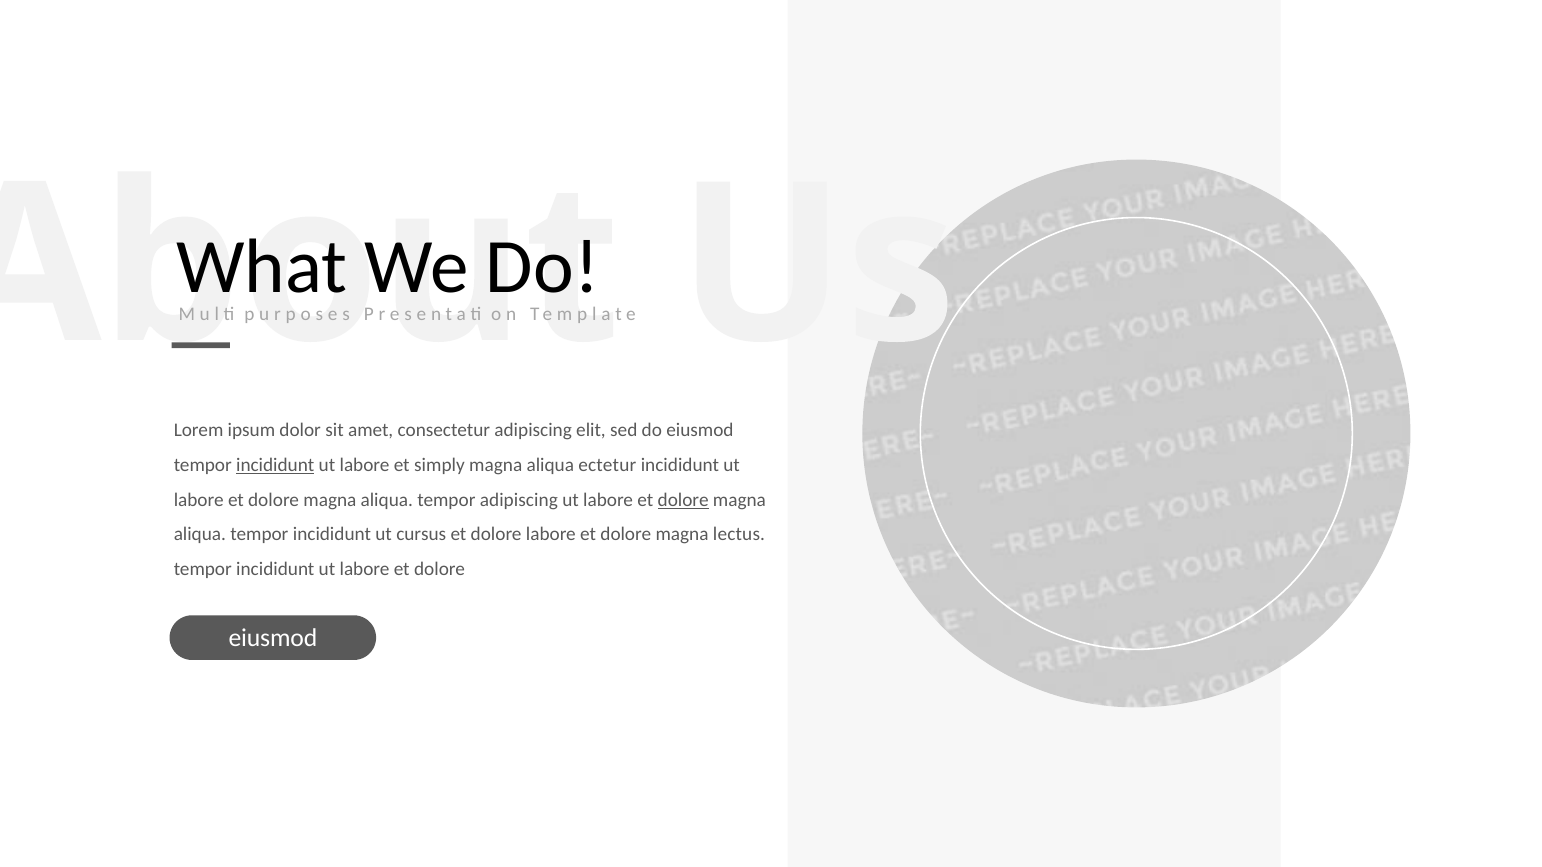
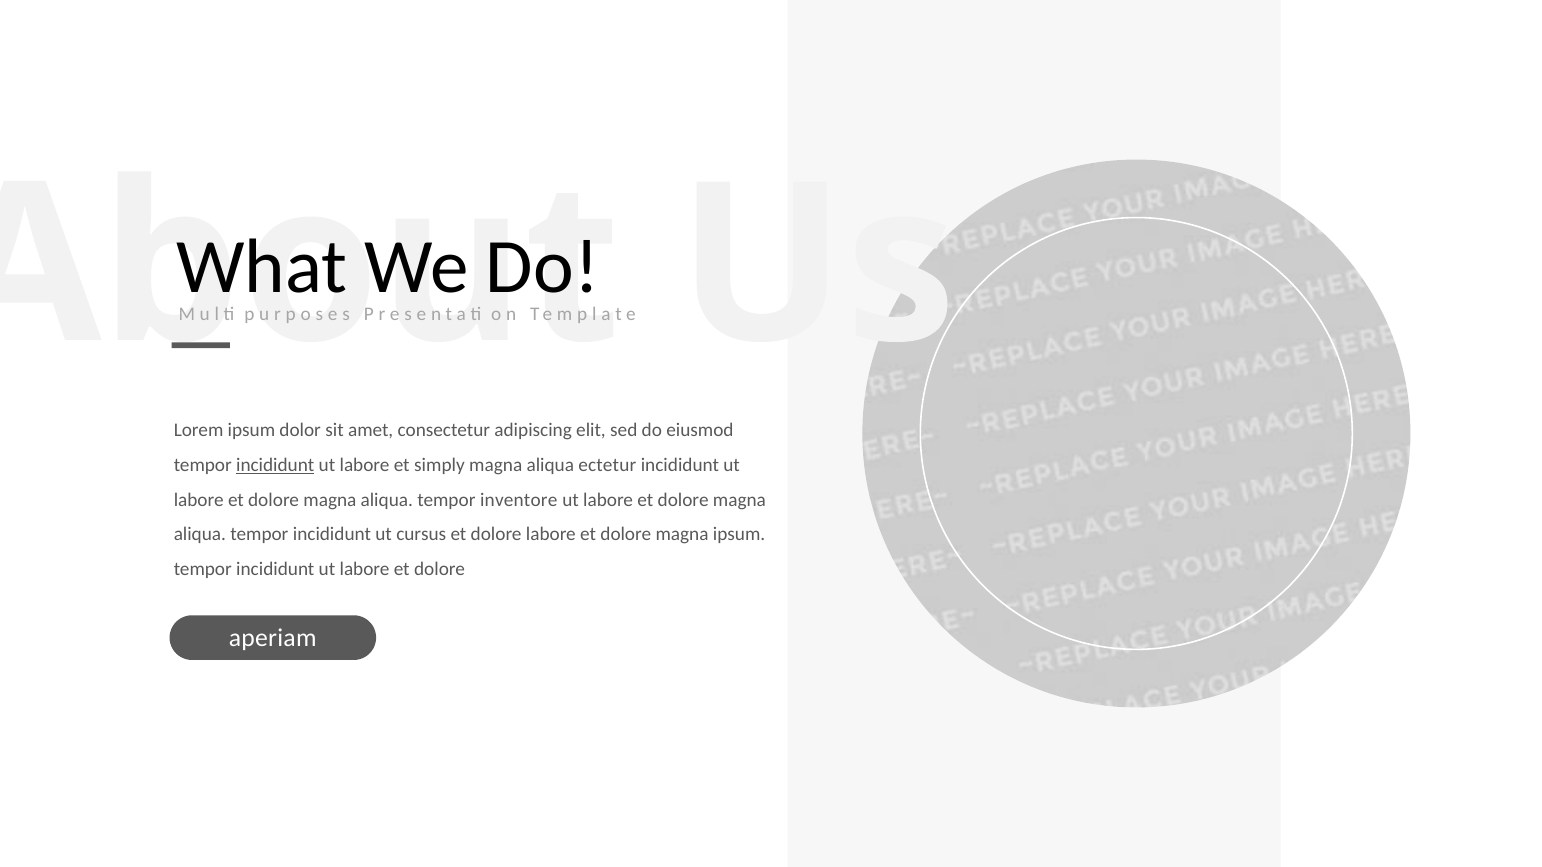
tempor adipiscing: adipiscing -> inventore
dolore at (683, 500) underline: present -> none
magna lectus: lectus -> ipsum
eiusmod at (273, 638): eiusmod -> aperiam
